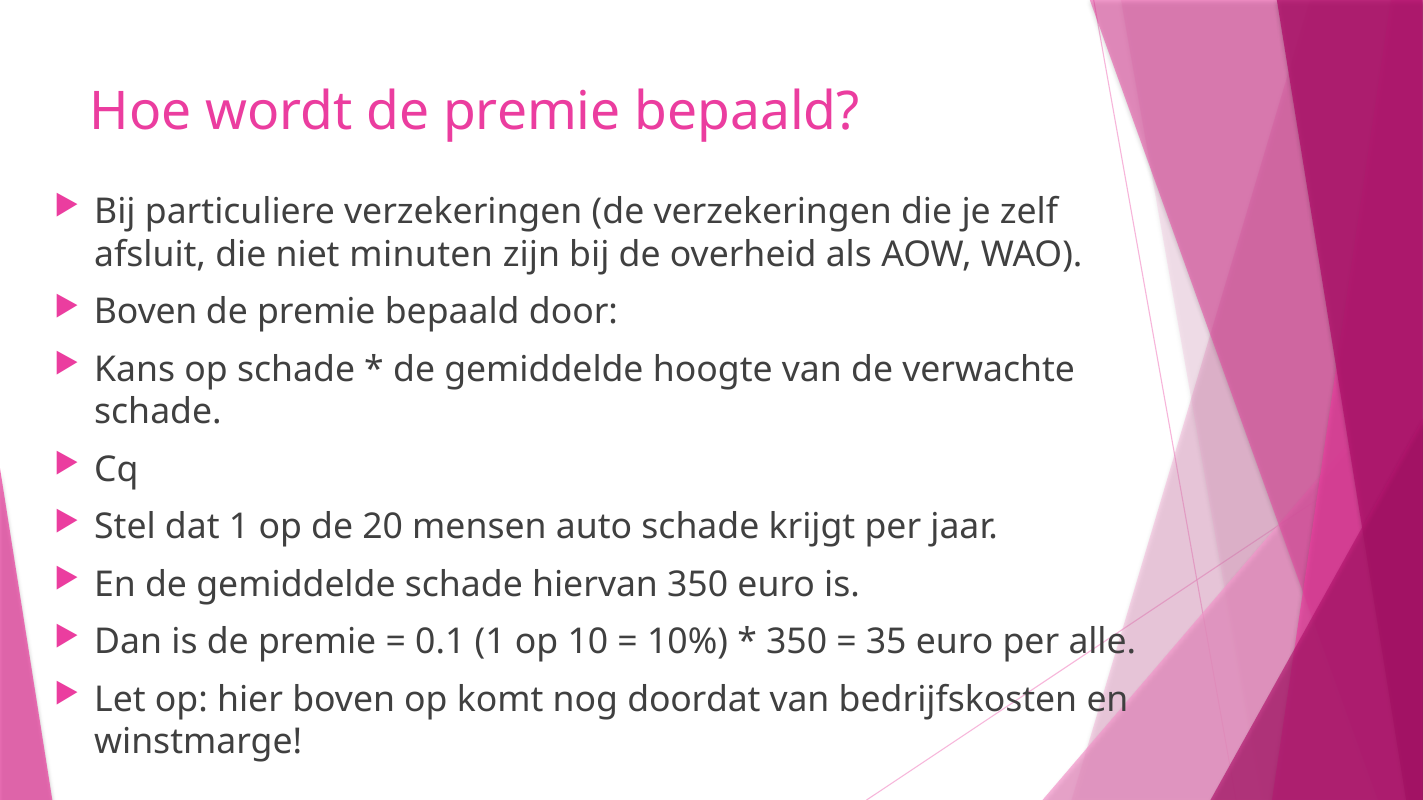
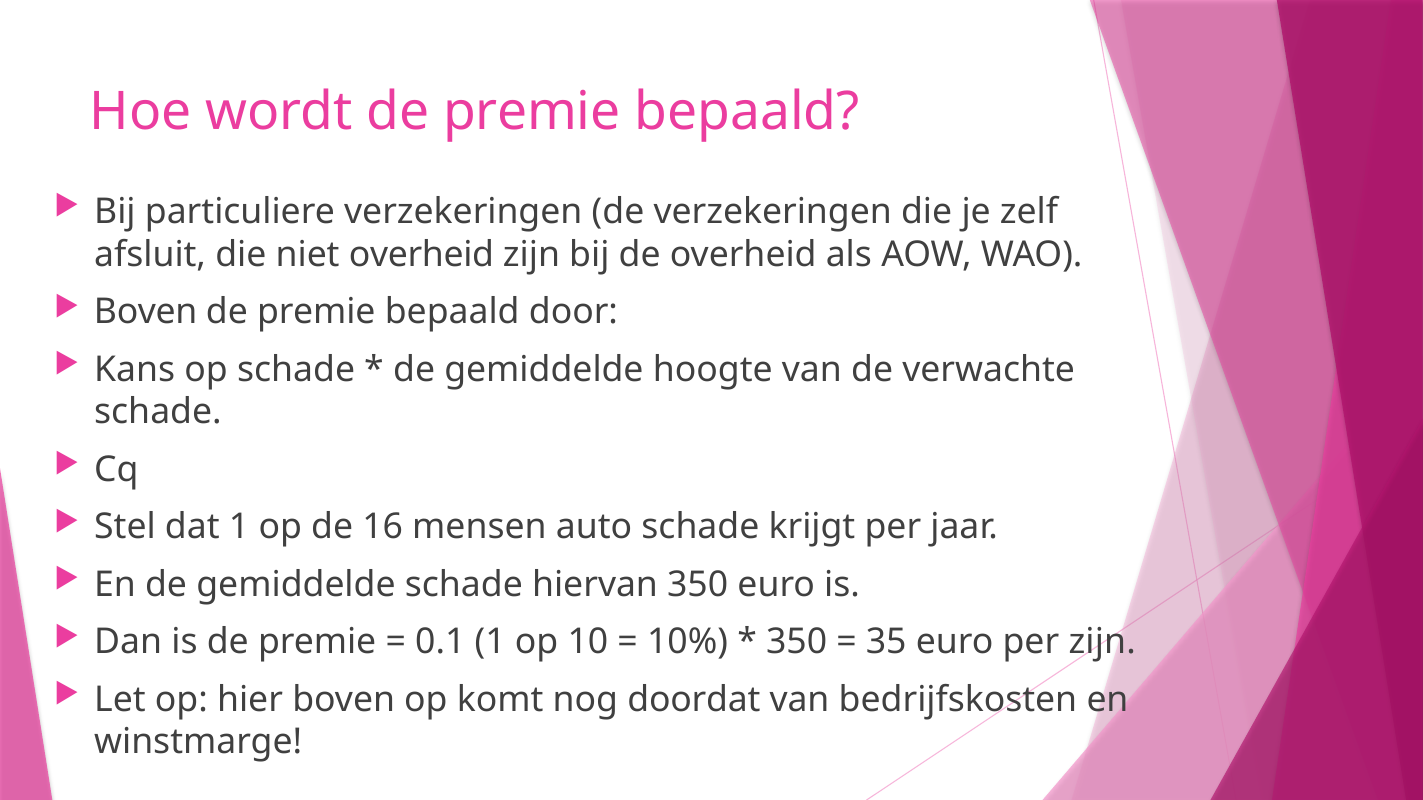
niet minuten: minuten -> overheid
20: 20 -> 16
per alle: alle -> zijn
